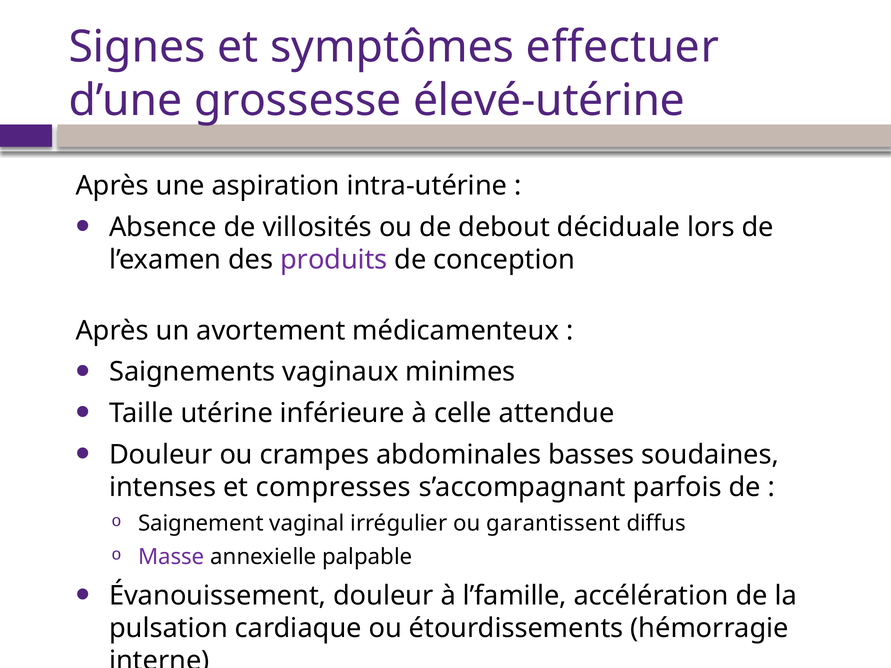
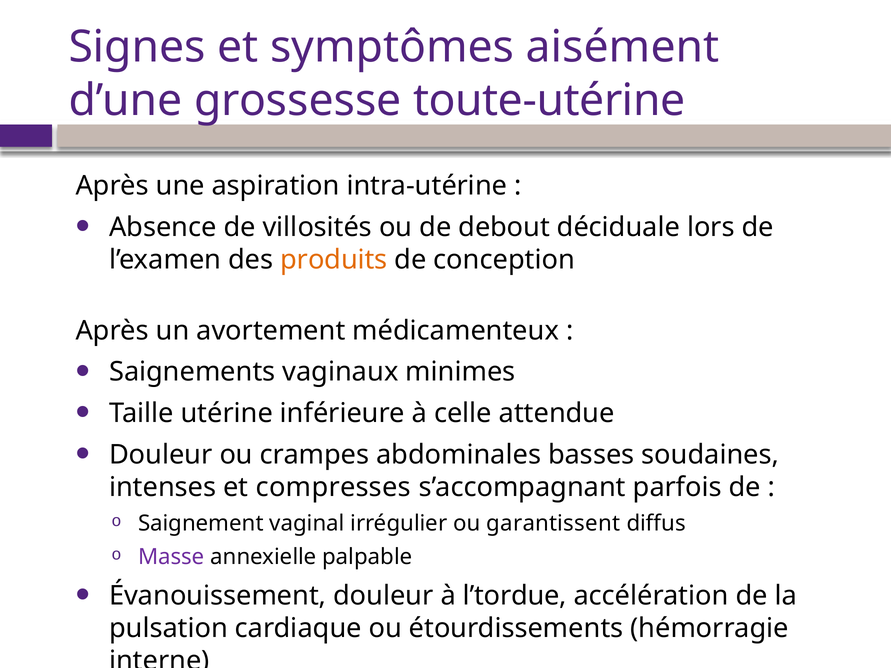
effectuer: effectuer -> aisément
élevé-utérine: élevé-utérine -> toute-utérine
produits colour: purple -> orange
l’famille: l’famille -> l’tordue
